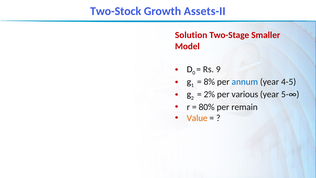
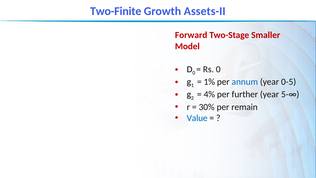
Two-Stock: Two-Stock -> Two-Finite
Solution: Solution -> Forward
Rs 9: 9 -> 0
8%: 8% -> 1%
4-5: 4-5 -> 0-5
2%: 2% -> 4%
various: various -> further
80%: 80% -> 30%
Value colour: orange -> blue
